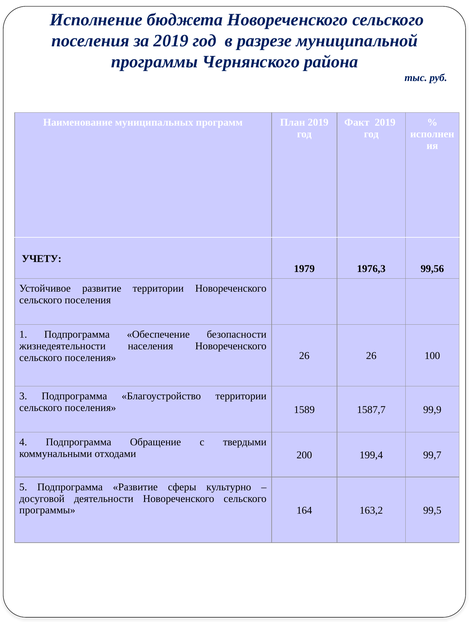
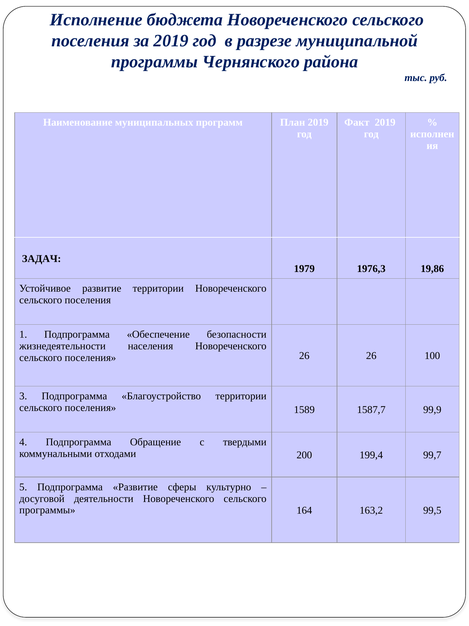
УЧЕТУ: УЧЕТУ -> ЗАДАЧ
99,56: 99,56 -> 19,86
